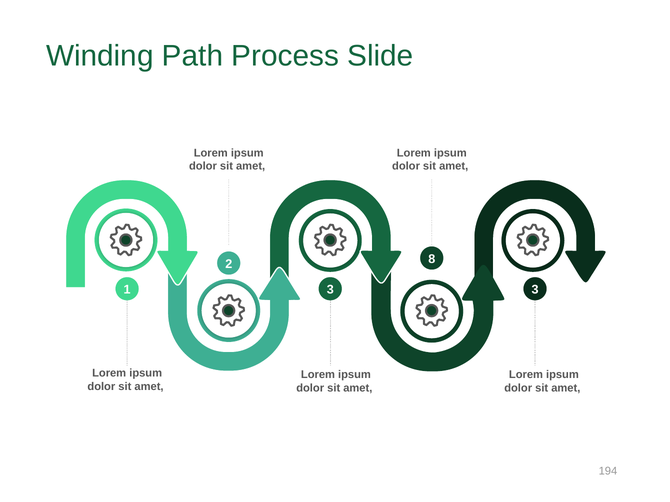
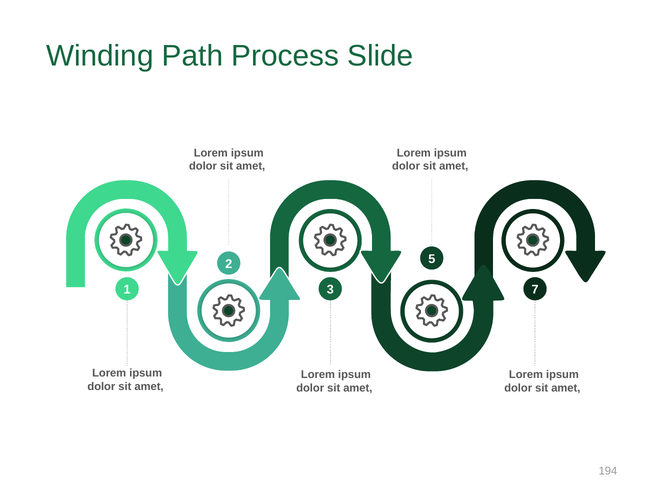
8: 8 -> 5
1 3: 3 -> 7
